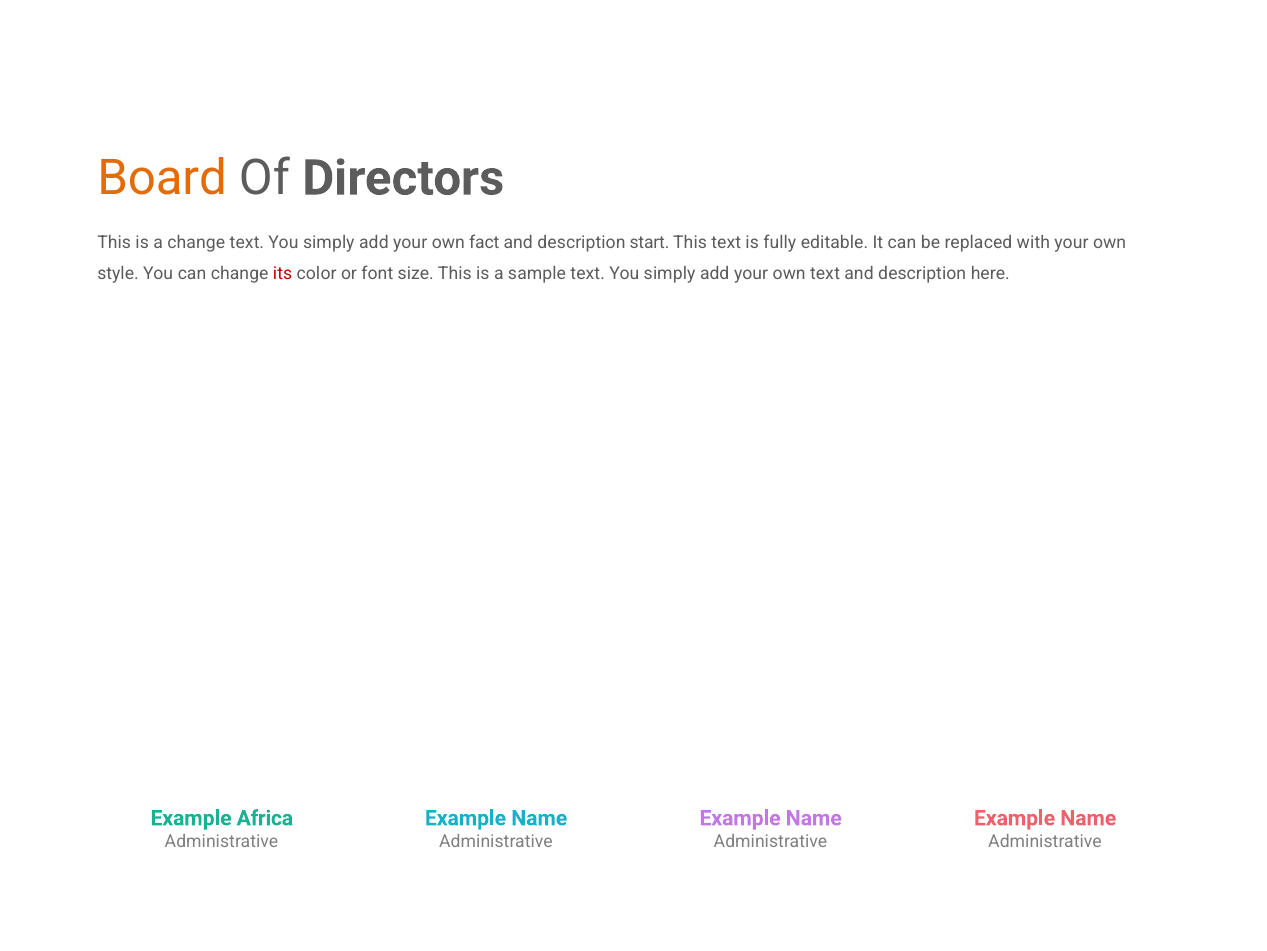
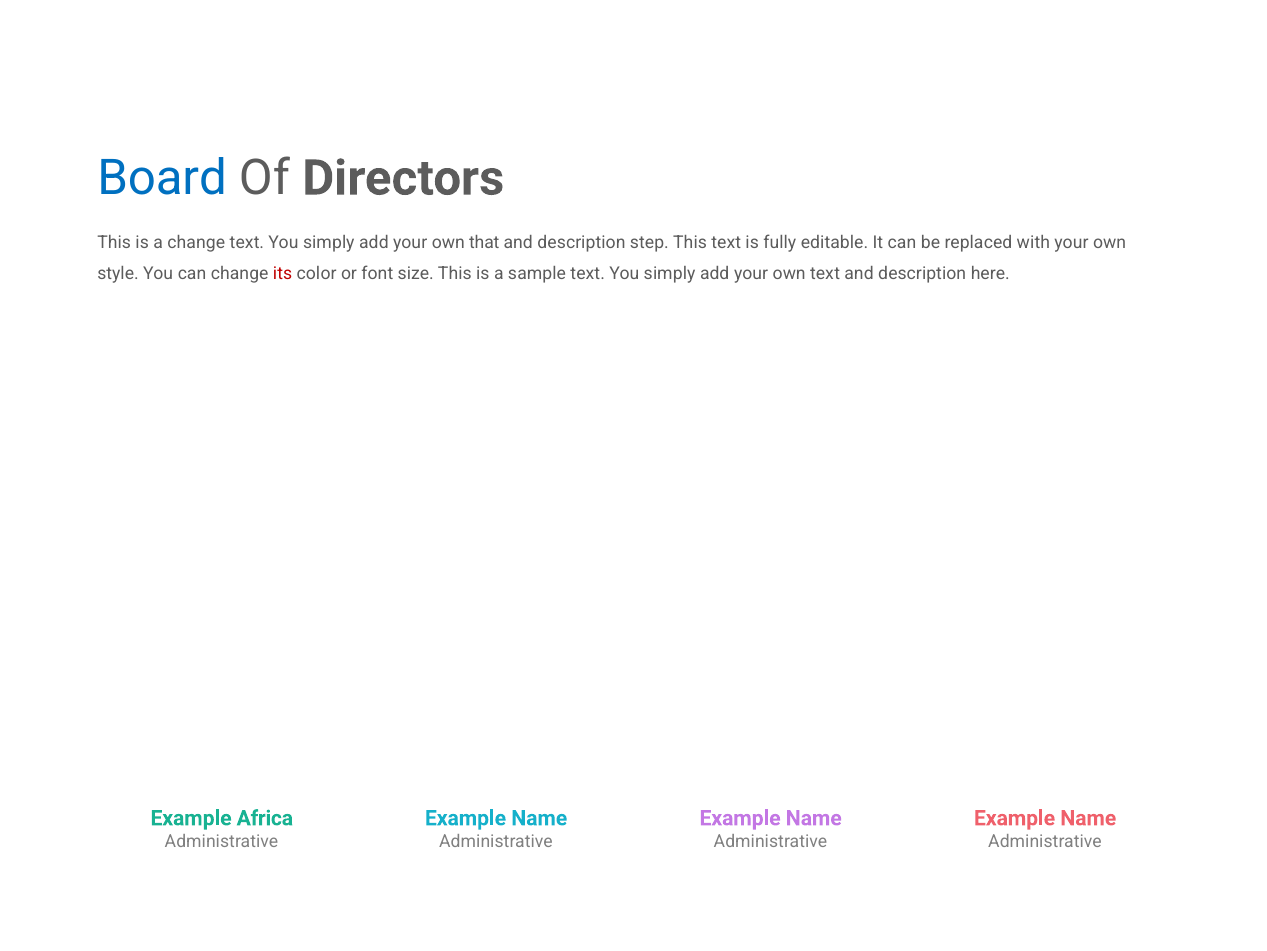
Board colour: orange -> blue
fact: fact -> that
start: start -> step
